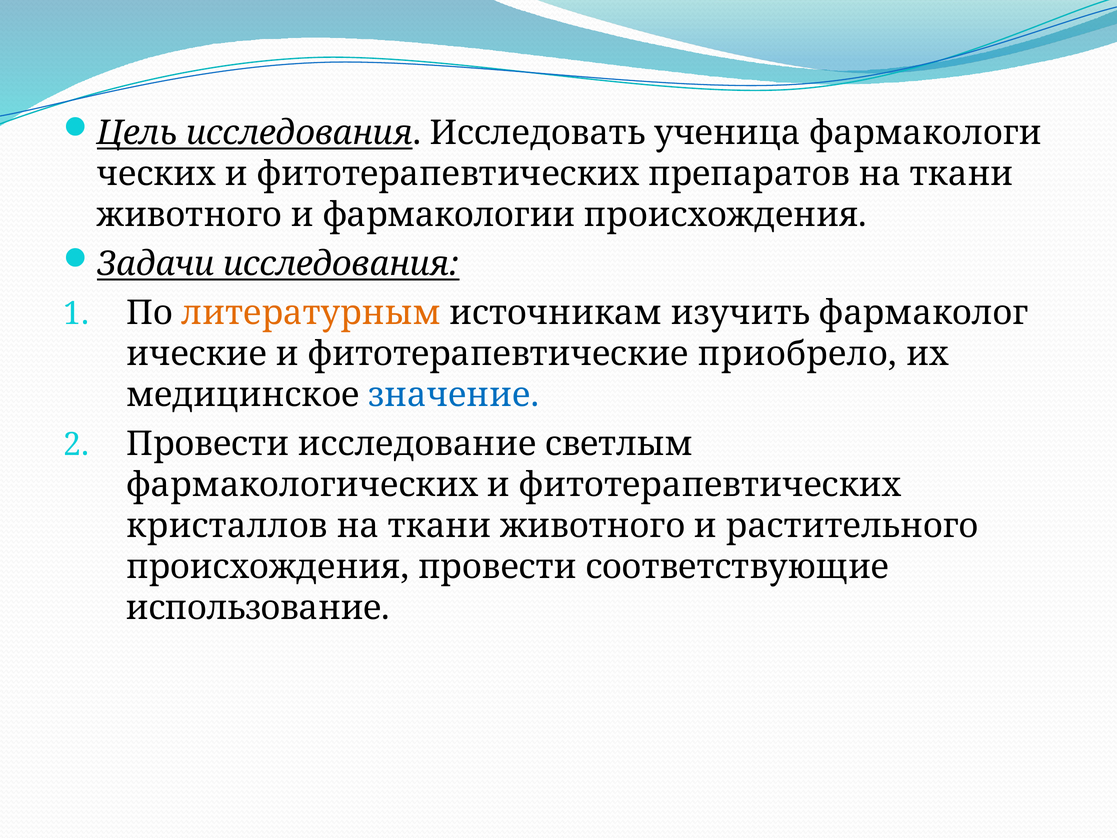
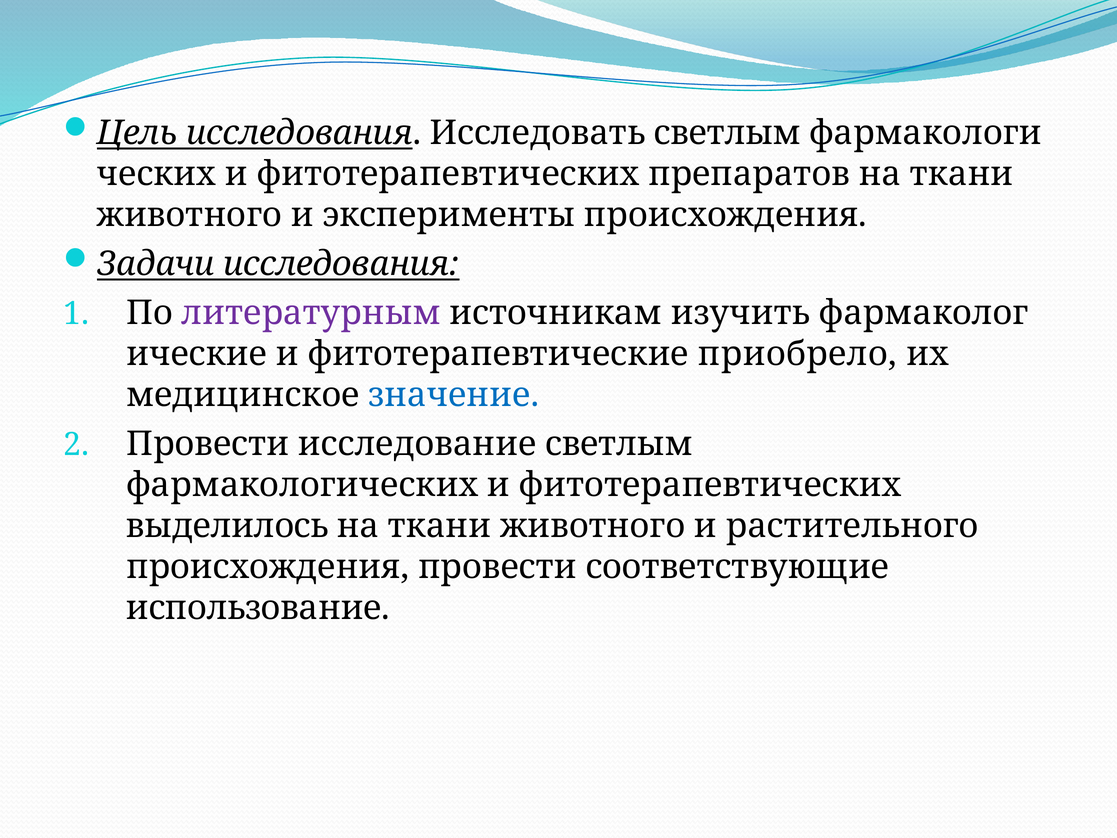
Исследовать ученица: ученица -> светлым
фармакологии: фармакологии -> эксперименты
литературным colour: orange -> purple
кристаллов: кристаллов -> выделилось
